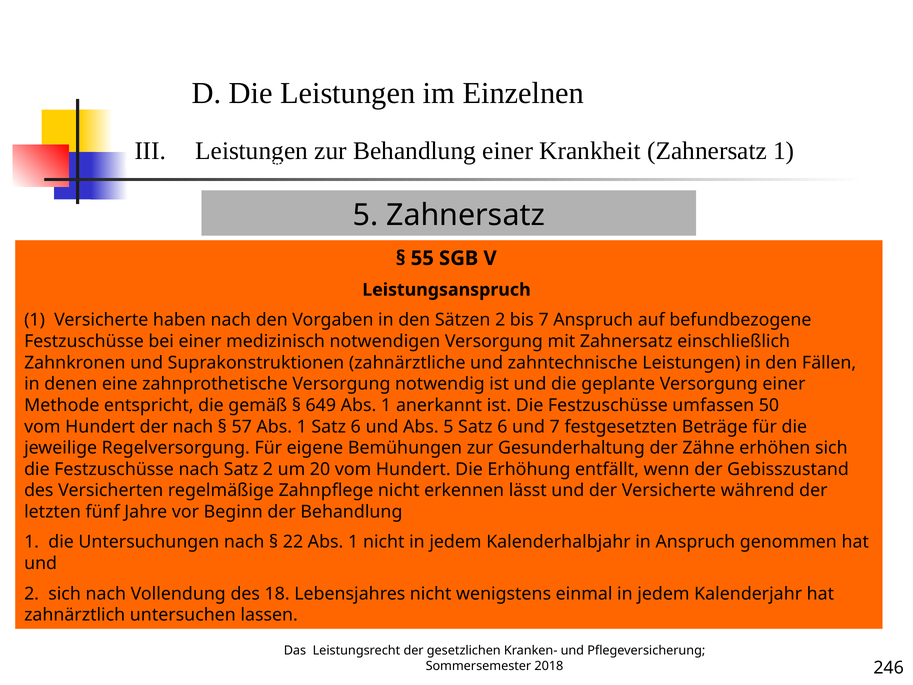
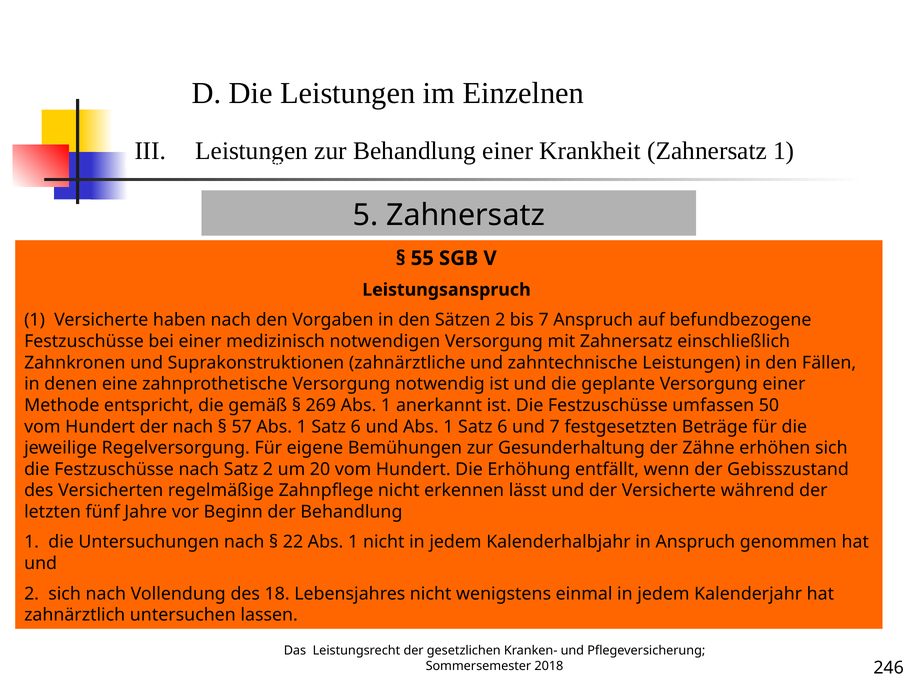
649: 649 -> 269
und Abs 5: 5 -> 1
